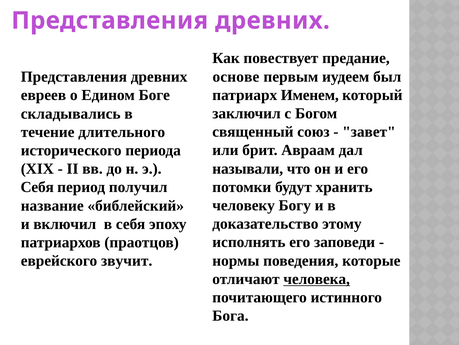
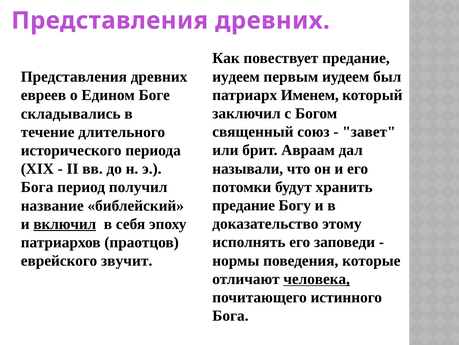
основе at (236, 76): основе -> иудеем
Себя at (37, 187): Себя -> Бога
человеку at (244, 205): человеку -> предание
включил underline: none -> present
